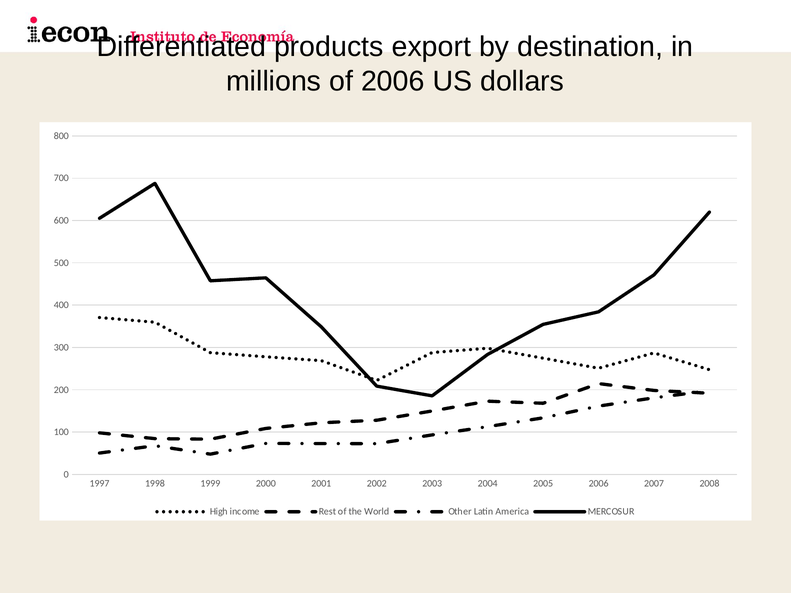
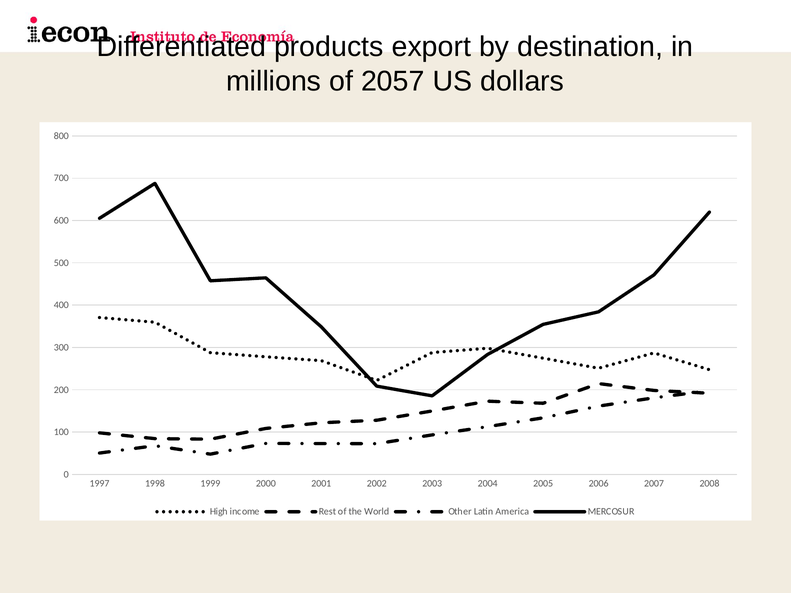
of 2006: 2006 -> 2057
